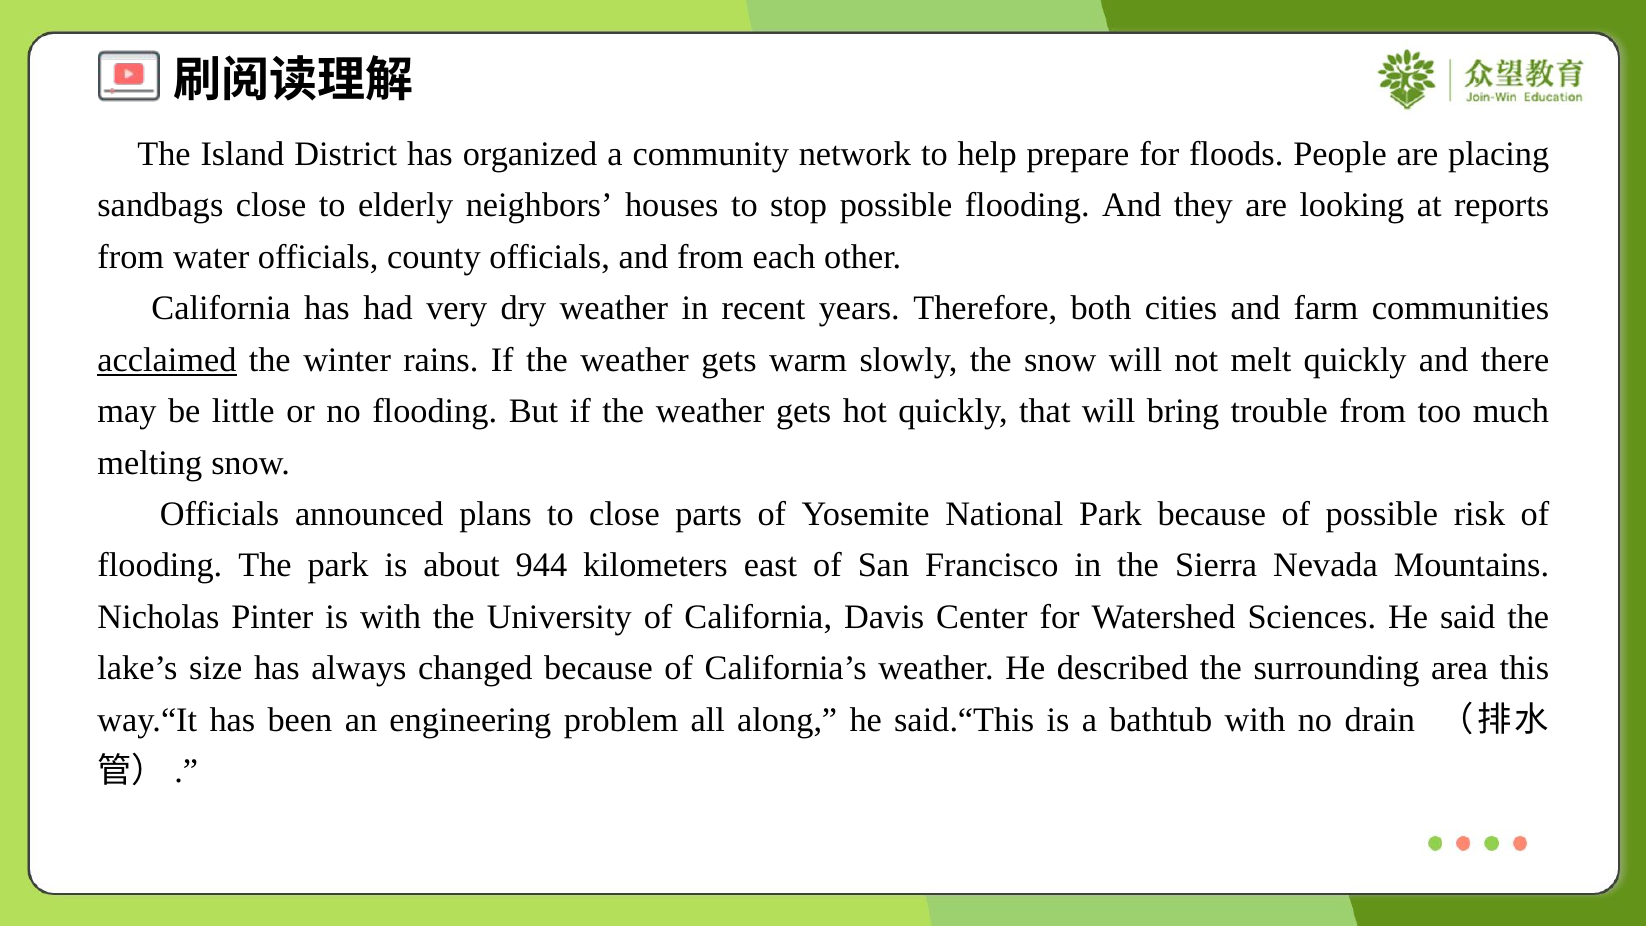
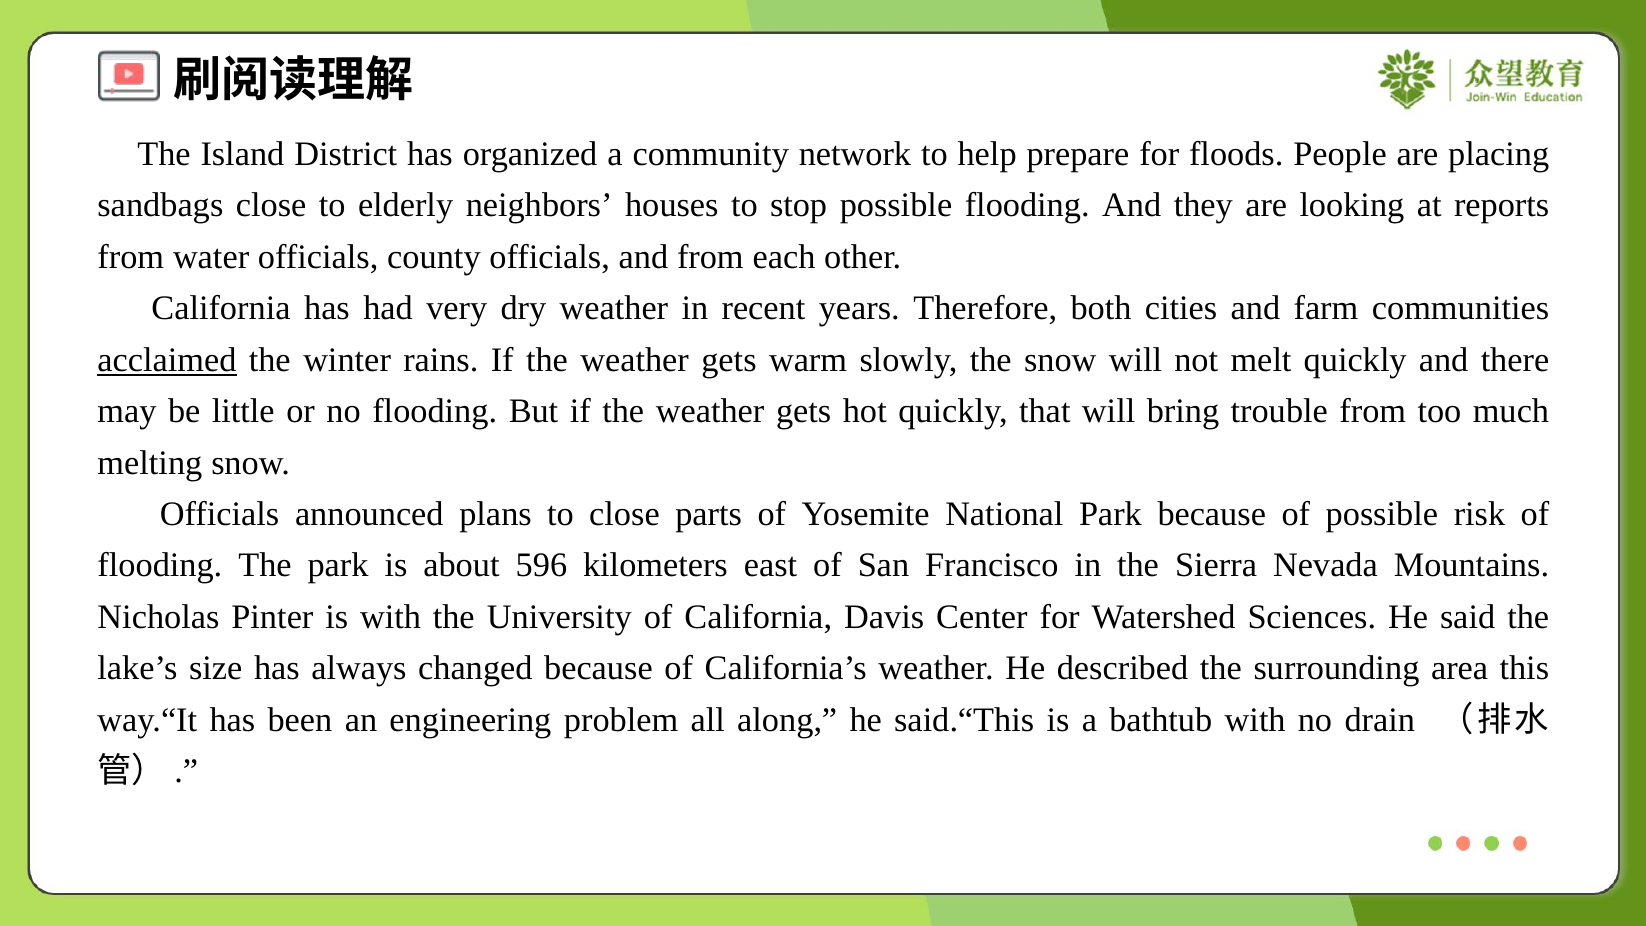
944: 944 -> 596
